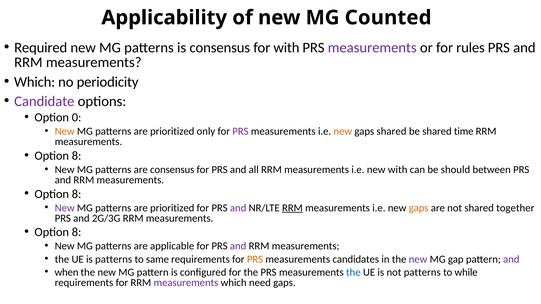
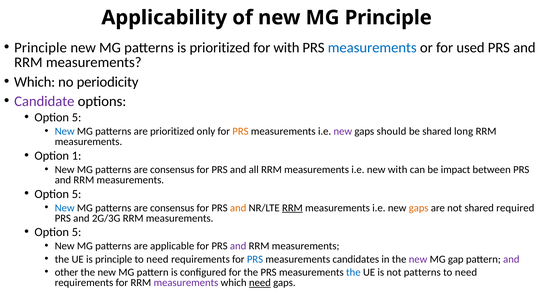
MG Counted: Counted -> Principle
Required at (41, 48): Required -> Principle
is consensus: consensus -> prioritized
measurements at (372, 48) colour: purple -> blue
rules: rules -> used
0 at (77, 117): 0 -> 5
New at (65, 131) colour: orange -> blue
PRS at (240, 131) colour: purple -> orange
new at (343, 131) colour: orange -> purple
gaps shared: shared -> should
time: time -> long
8 at (77, 156): 8 -> 1
should: should -> impact
8 at (77, 194): 8 -> 5
New at (65, 208) colour: purple -> blue
prioritized at (172, 208): prioritized -> consensus
and at (238, 208) colour: purple -> orange
together: together -> required
8 at (77, 232): 8 -> 5
is patterns: patterns -> principle
same at (157, 259): same -> need
PRS at (255, 259) colour: orange -> blue
when: when -> other
while at (466, 272): while -> need
need at (260, 283) underline: none -> present
